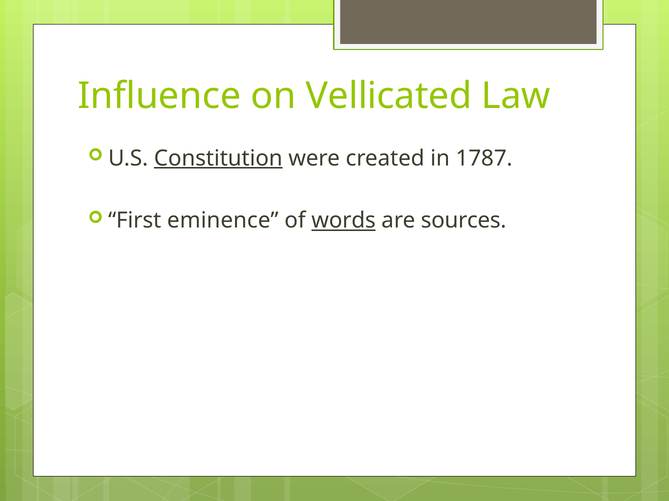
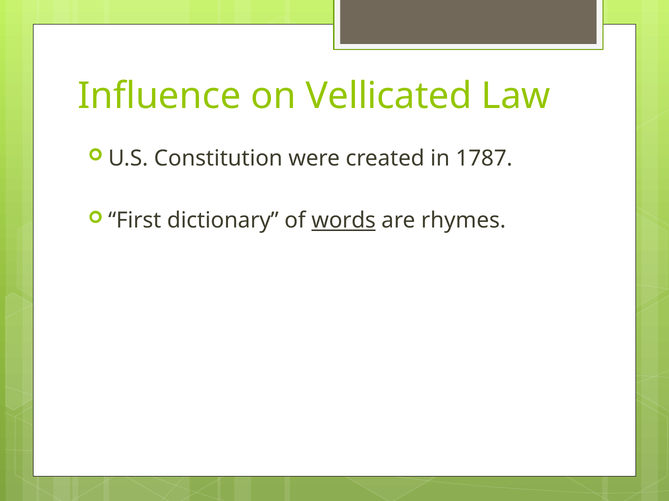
Constitution underline: present -> none
eminence: eminence -> dictionary
sources: sources -> rhymes
